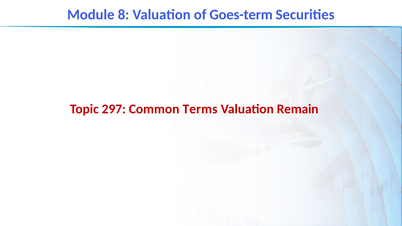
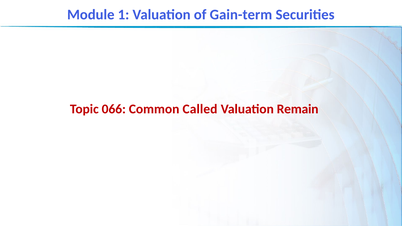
8: 8 -> 1
Goes-term: Goes-term -> Gain-term
297: 297 -> 066
Terms: Terms -> Called
